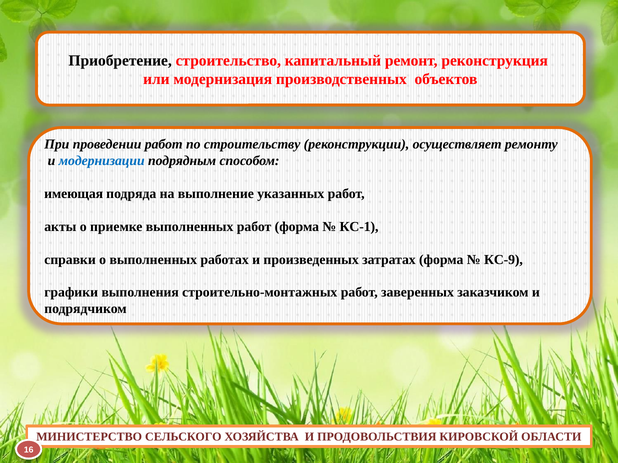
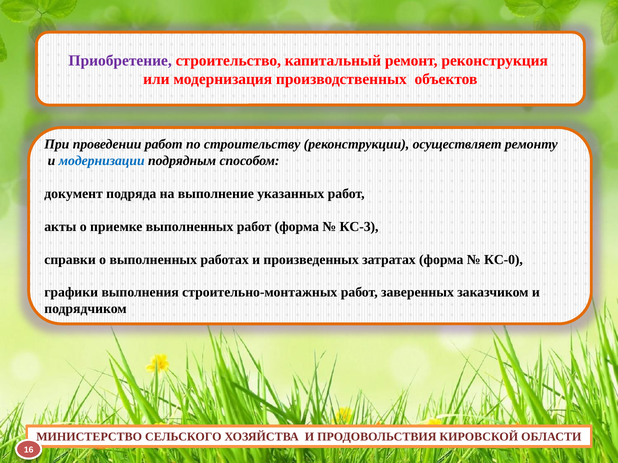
Приобретение colour: black -> purple
имеющая: имеющая -> документ
КС-1: КС-1 -> КС-3
КС-9: КС-9 -> КС-0
